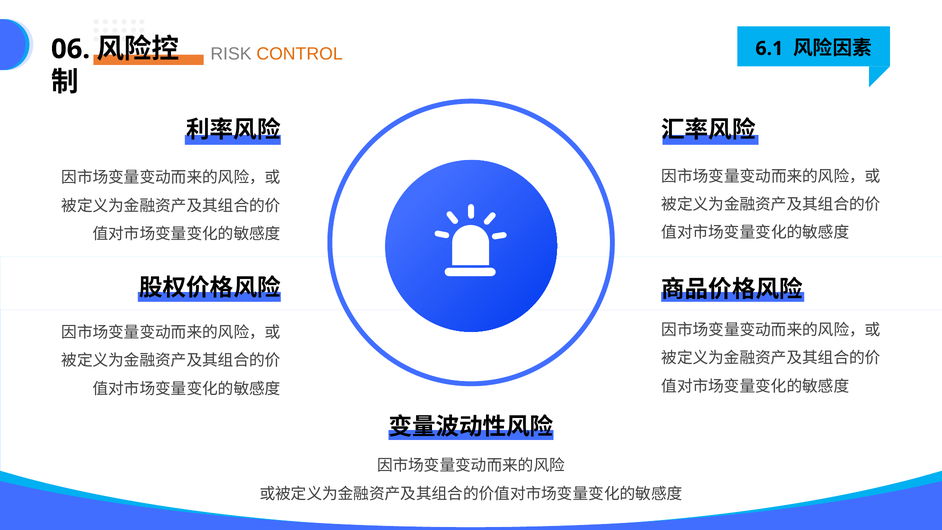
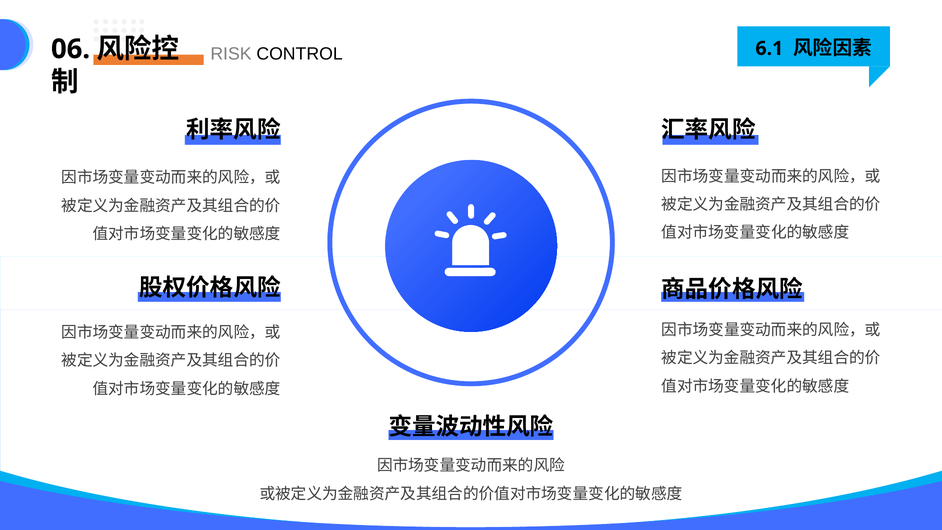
CONTROL colour: orange -> black
